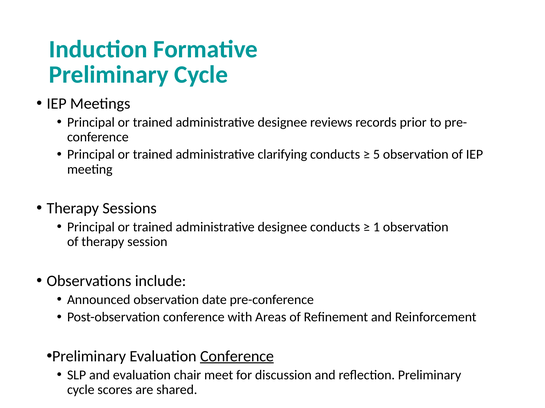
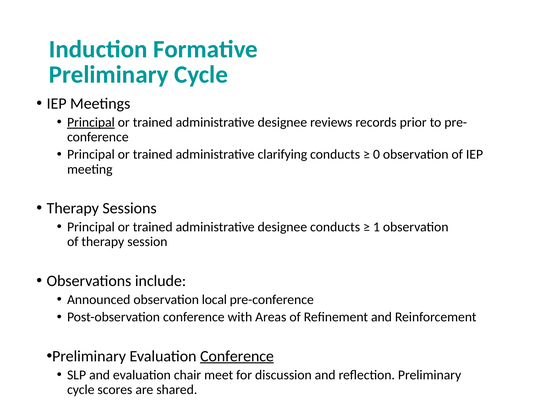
Principal at (91, 123) underline: none -> present
5: 5 -> 0
date: date -> local
